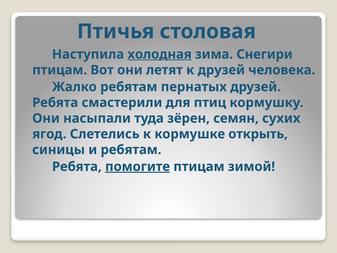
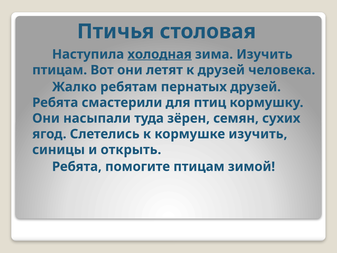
зима Снегири: Снегири -> Изучить
кормушке открыть: открыть -> изучить
и ребятам: ребятам -> открыть
помогите underline: present -> none
